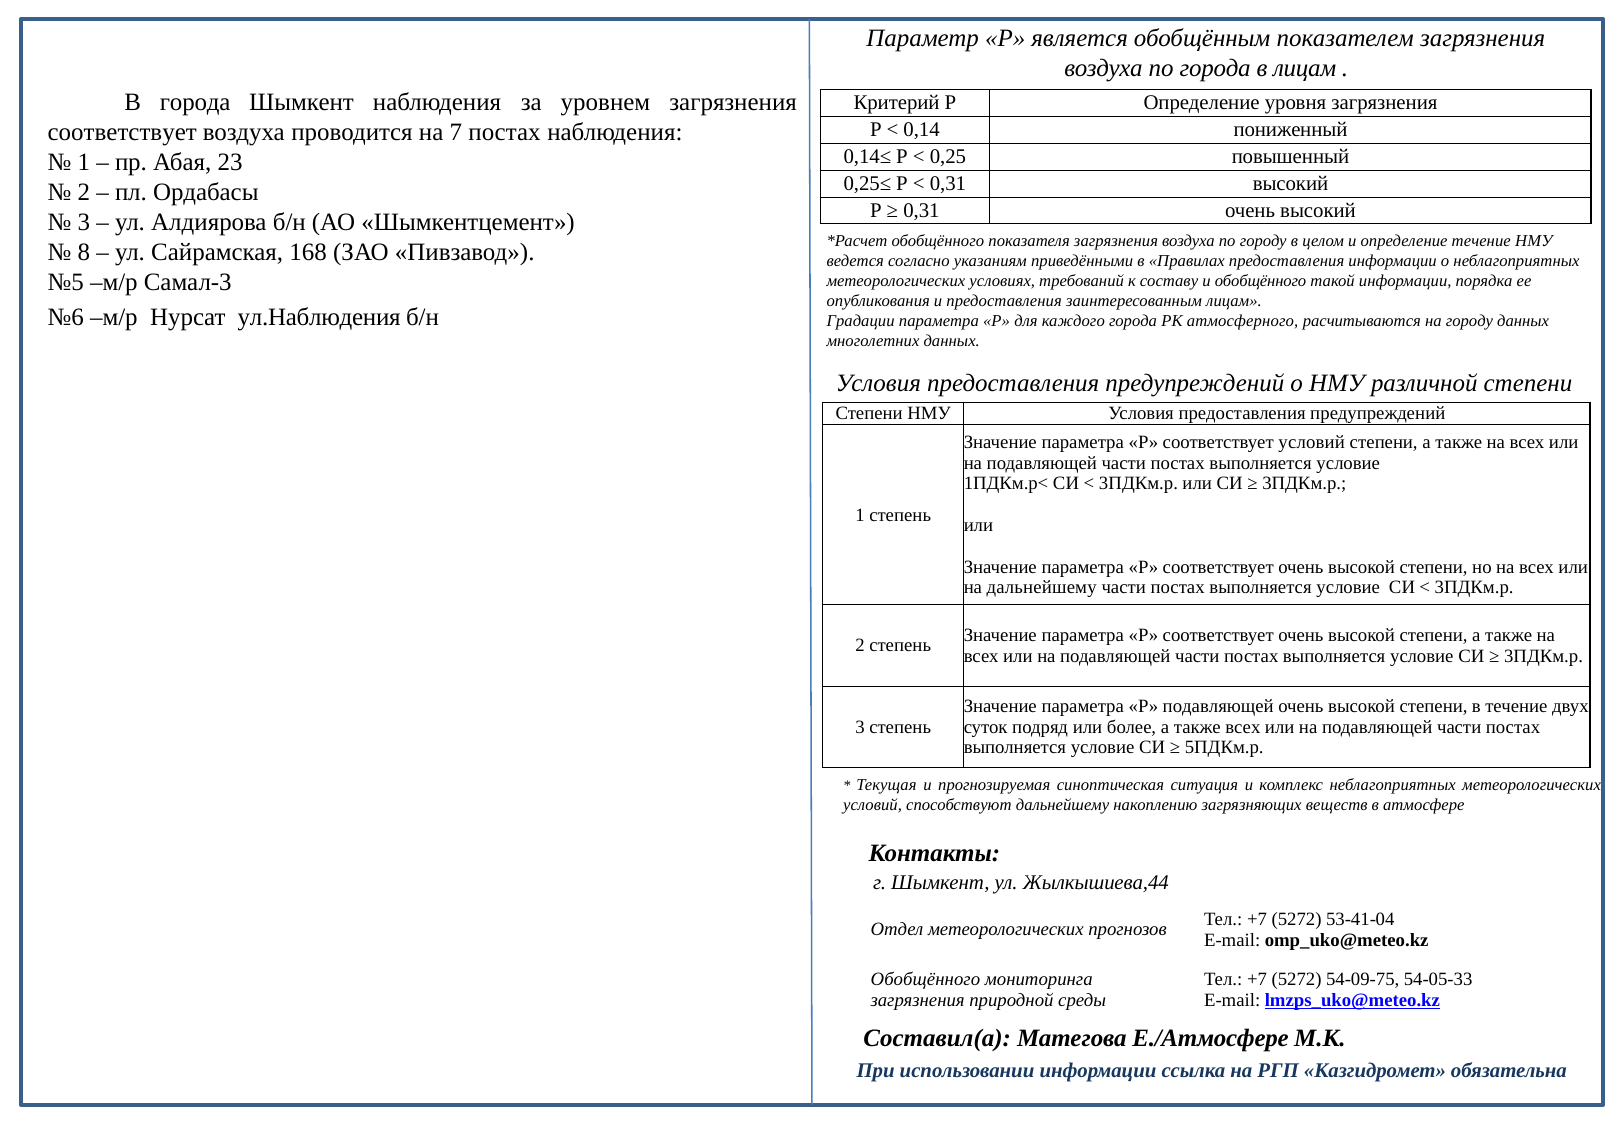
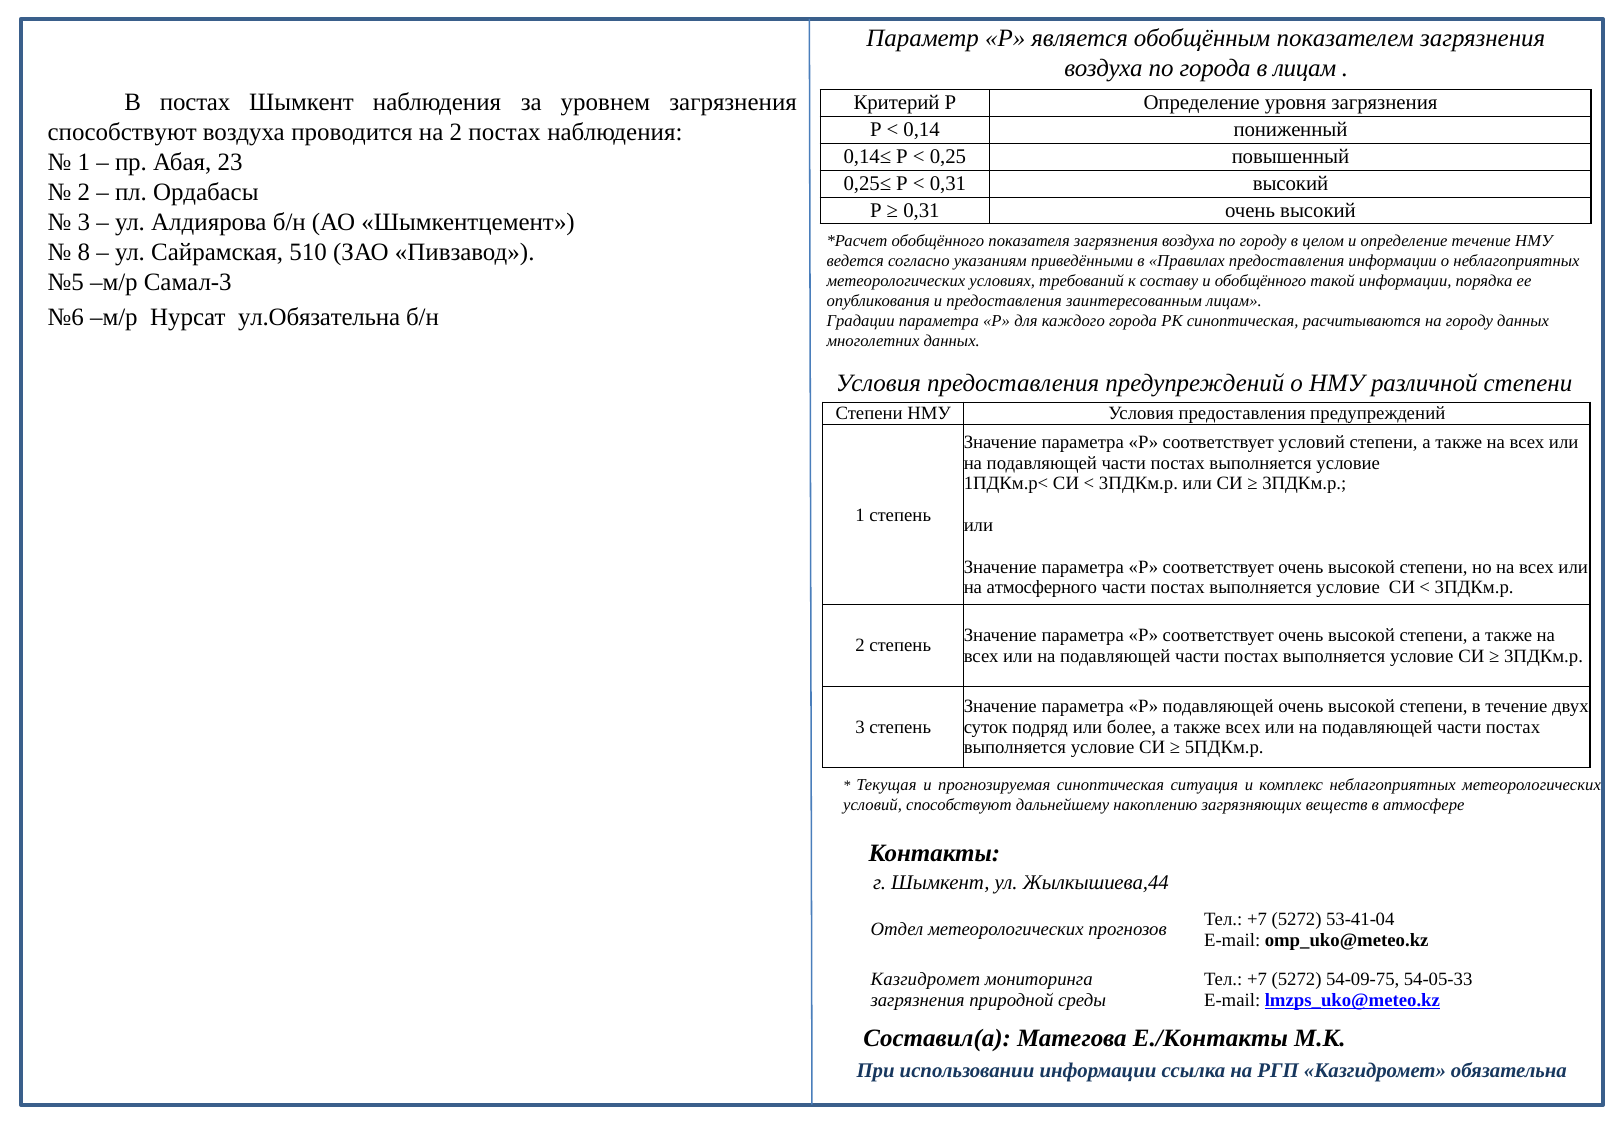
В города: города -> постах
соответствует at (122, 132): соответствует -> способствуют
на 7: 7 -> 2
168: 168 -> 510
ул.Наблюдения: ул.Наблюдения -> ул.Обязательна
РК атмосферного: атмосферного -> синоптическая
на дальнейшему: дальнейшему -> атмосферного
Обобщённого at (925, 980): Обобщённого -> Казгидромет
Е./Атмосфере: Е./Атмосфере -> Е./Контакты
